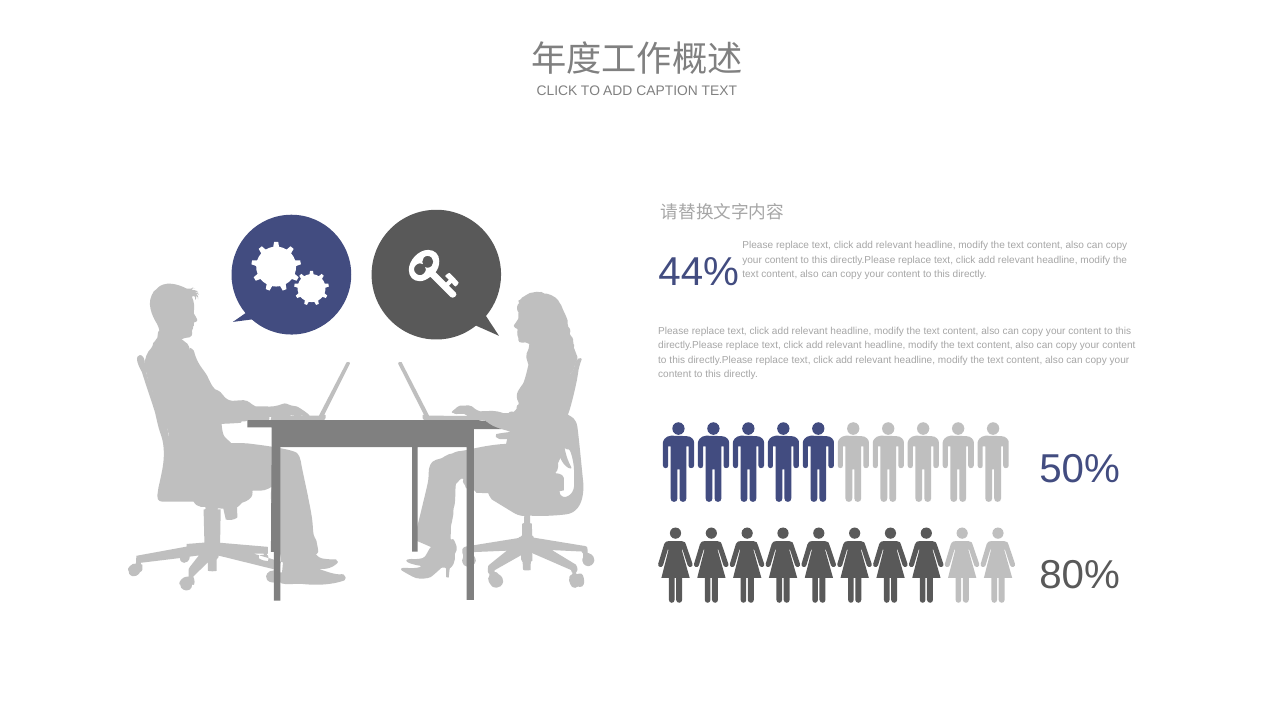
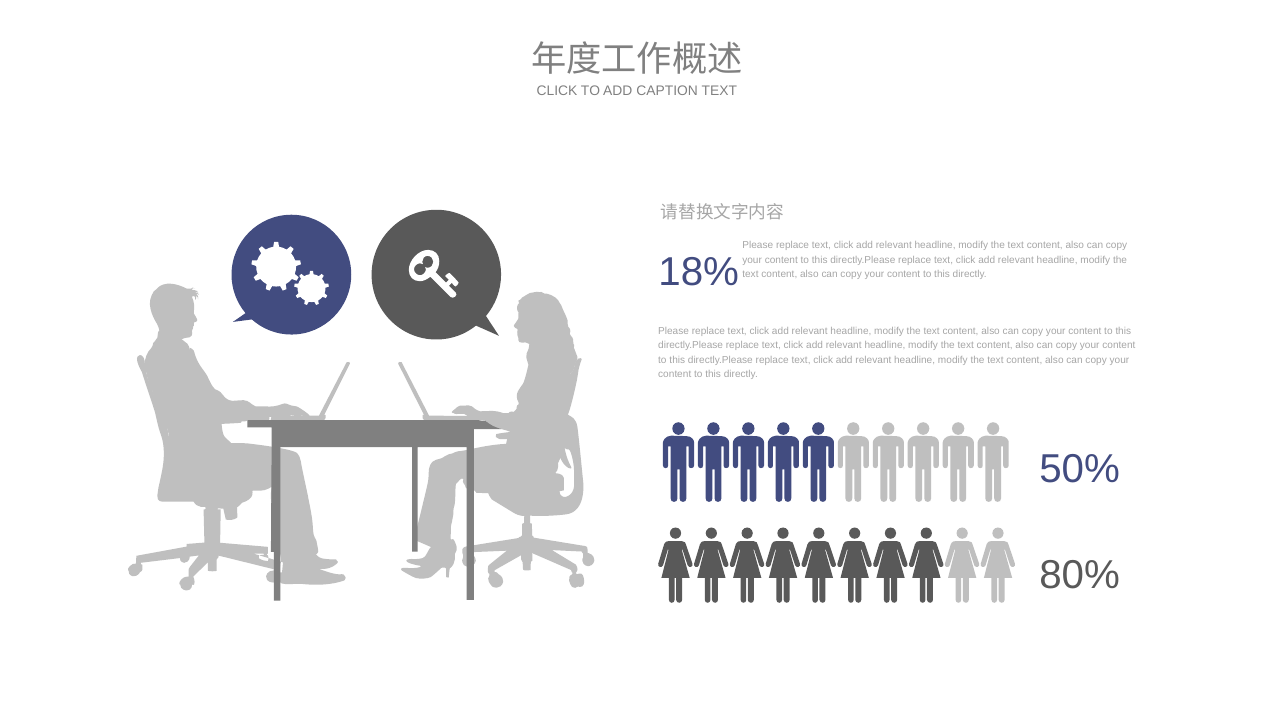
44%: 44% -> 18%
